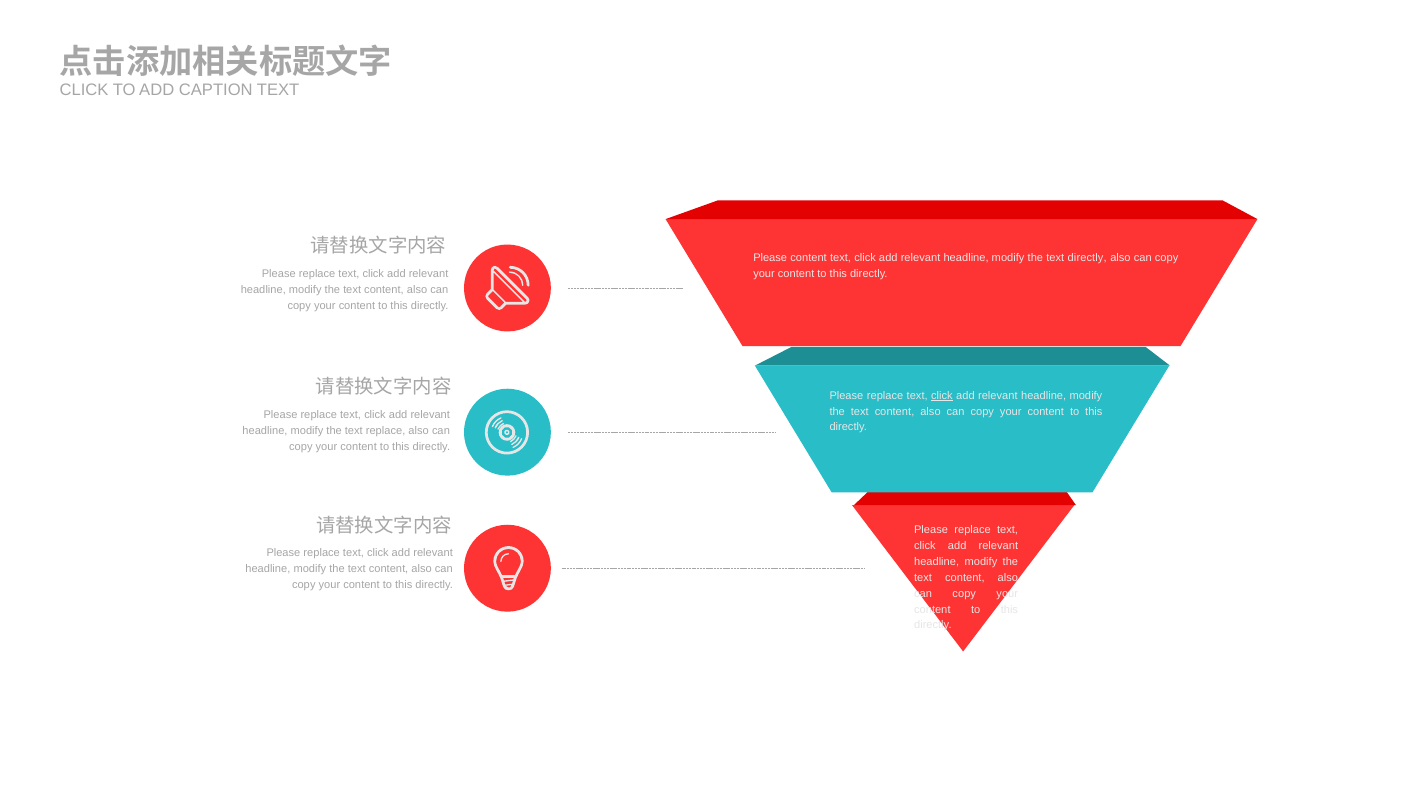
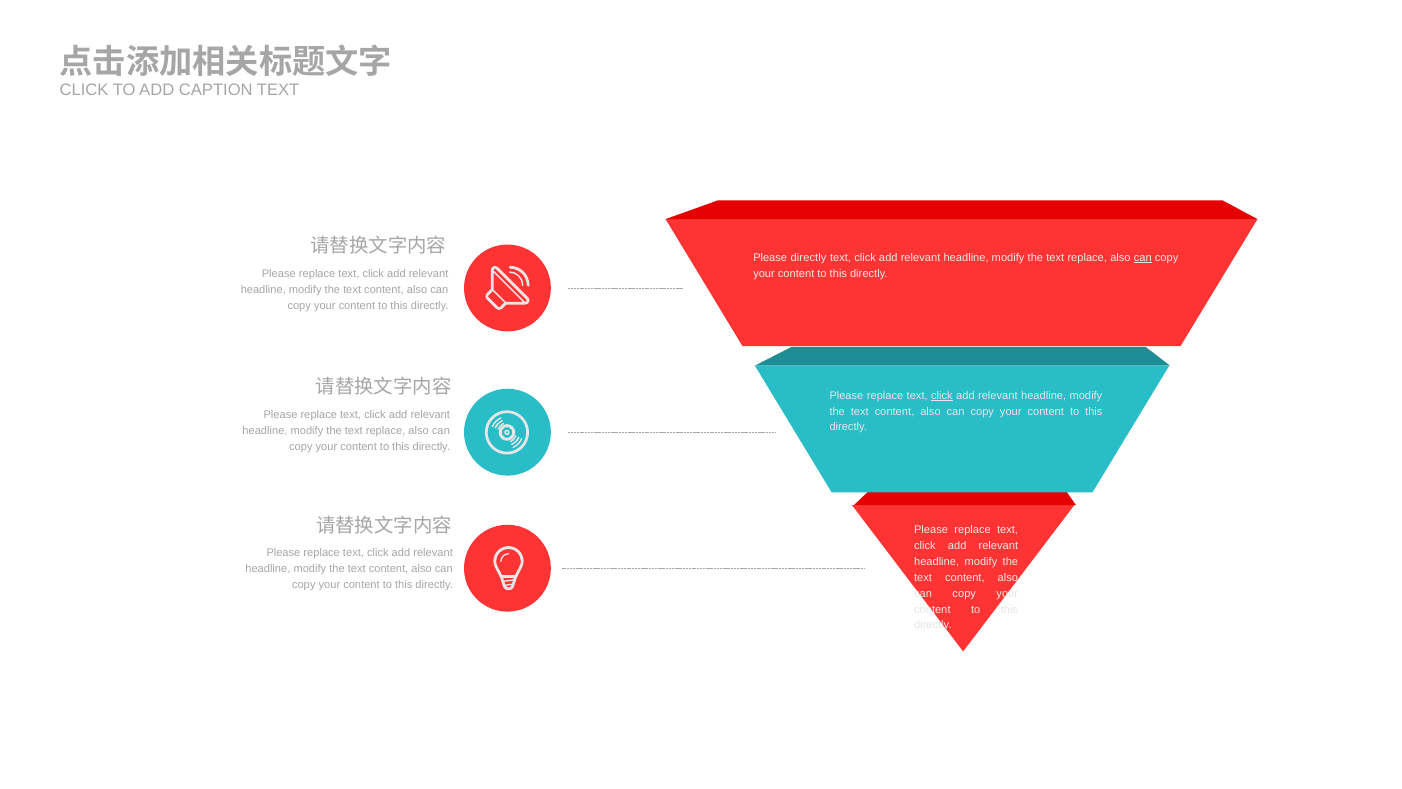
Please content: content -> directly
directly at (1087, 257): directly -> replace
can at (1143, 257) underline: none -> present
